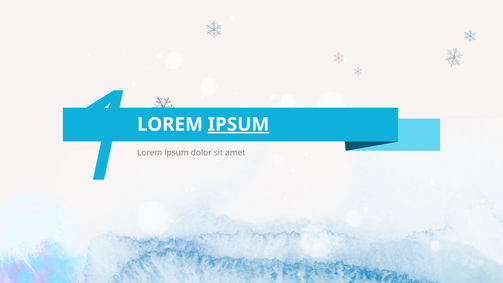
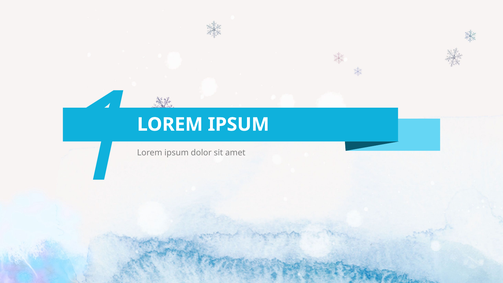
IPSUM at (239, 124) underline: present -> none
